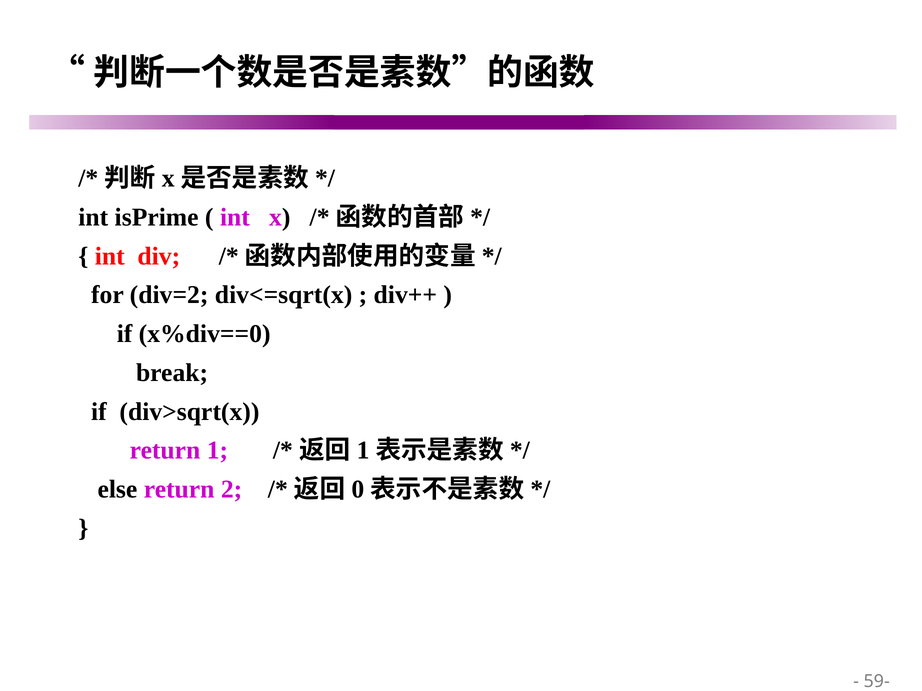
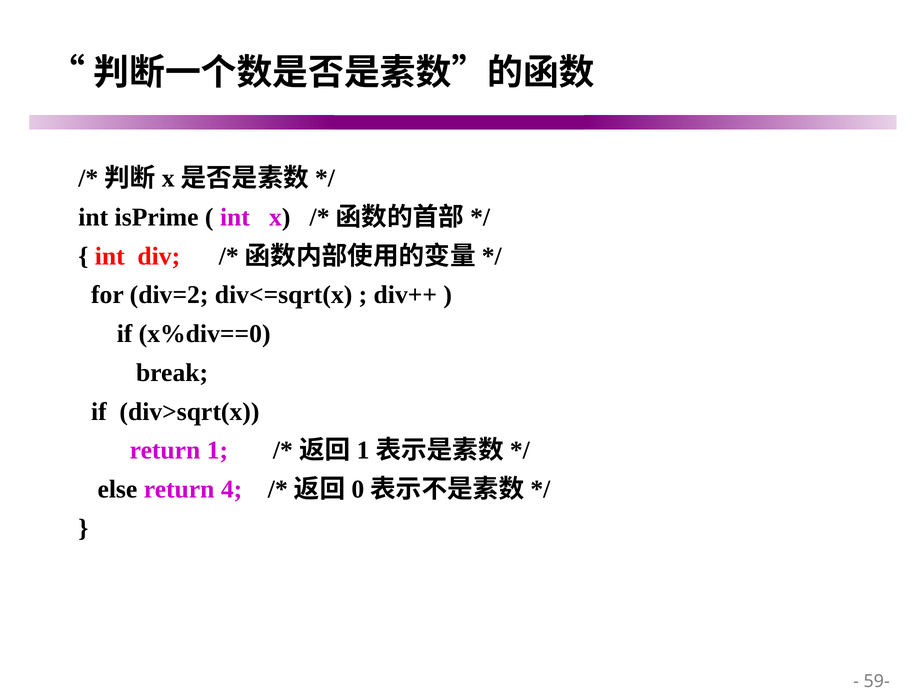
2: 2 -> 4
